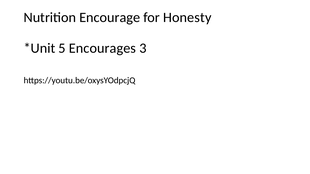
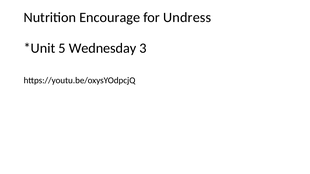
Honesty: Honesty -> Undress
Encourages: Encourages -> Wednesday
